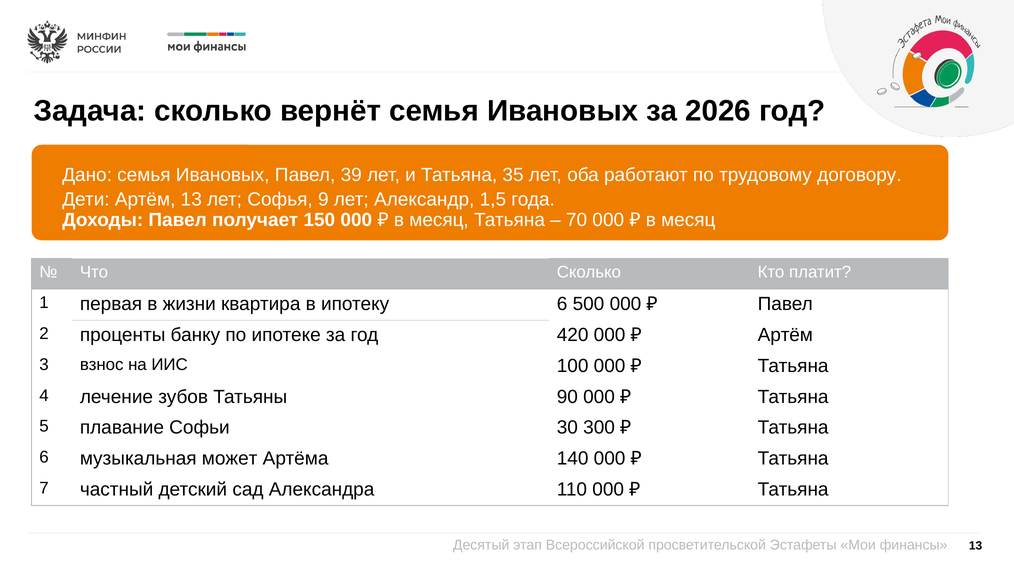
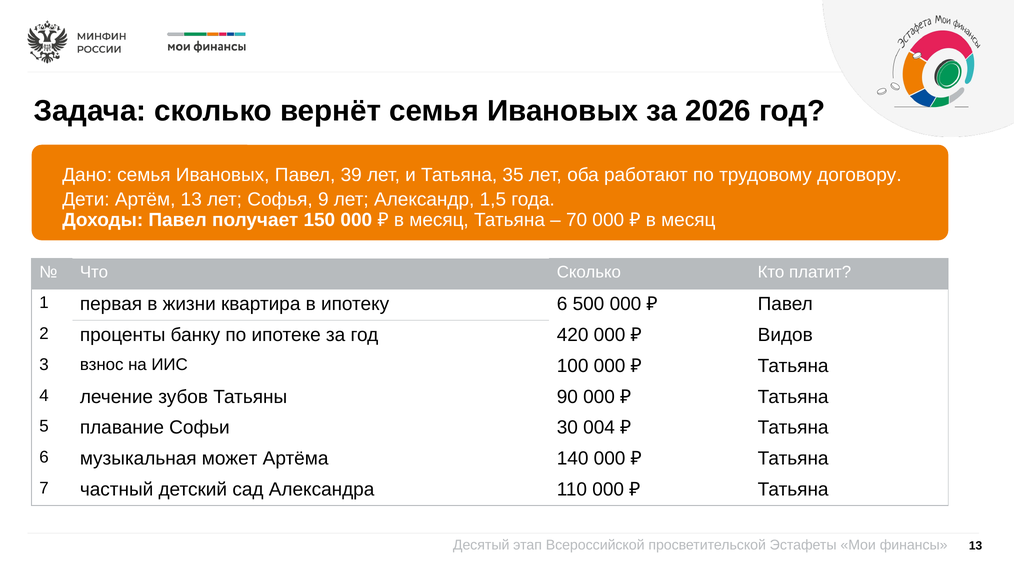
Артём at (785, 335): Артём -> Видов
300: 300 -> 004
